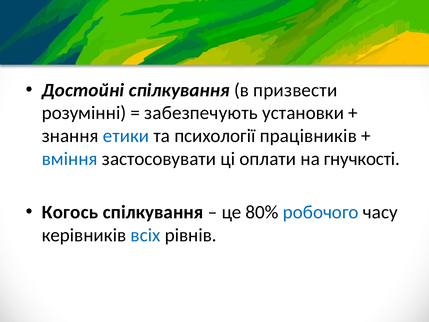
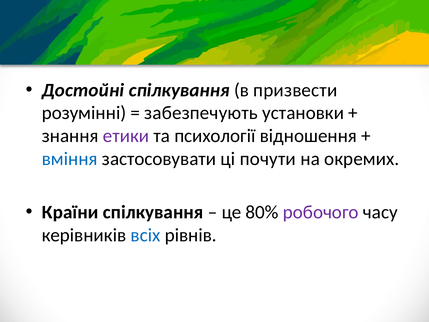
етики colour: blue -> purple
працівників: працівників -> відношення
оплати: оплати -> почути
гнучкості: гнучкості -> окремих
Когось: Когось -> Країни
робочого colour: blue -> purple
